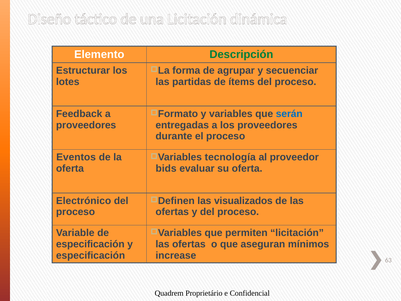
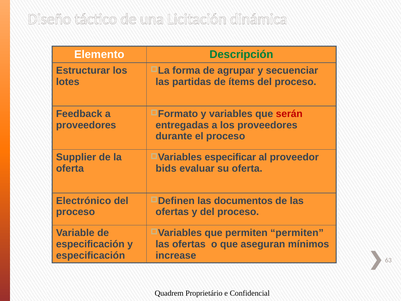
serán colour: blue -> red
Eventos: Eventos -> Supplier
tecnología: tecnología -> especificar
visualizados: visualizados -> documentos
permiten licitación: licitación -> permiten
